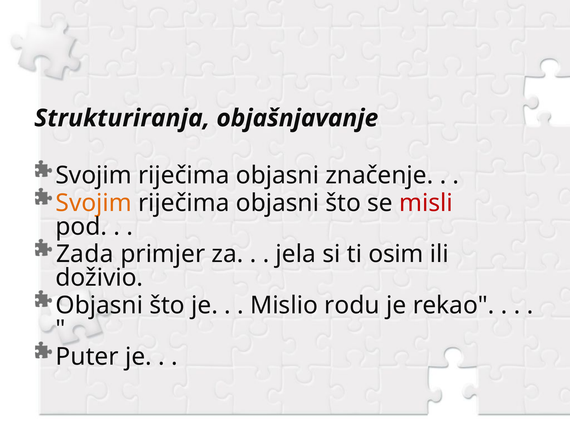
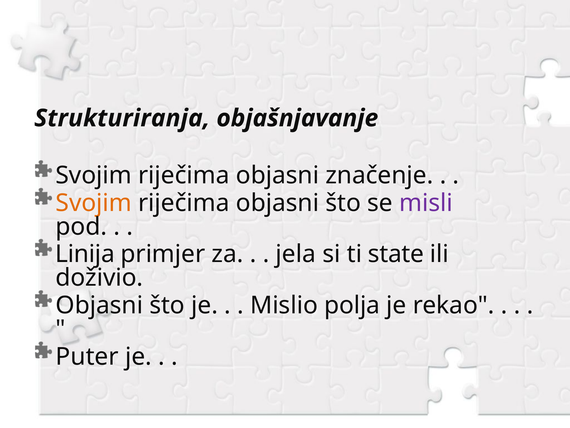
misli colour: red -> purple
Zada: Zada -> Linija
osim: osim -> state
rodu: rodu -> polja
